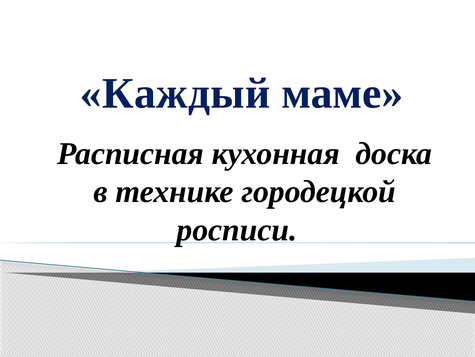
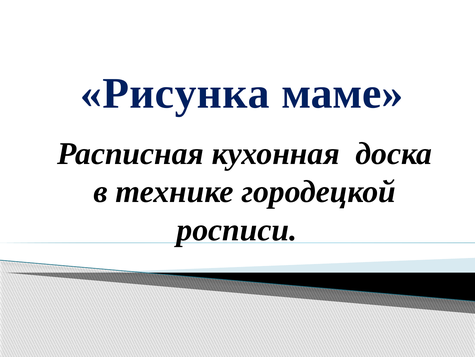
Каждый: Каждый -> Рисунка
